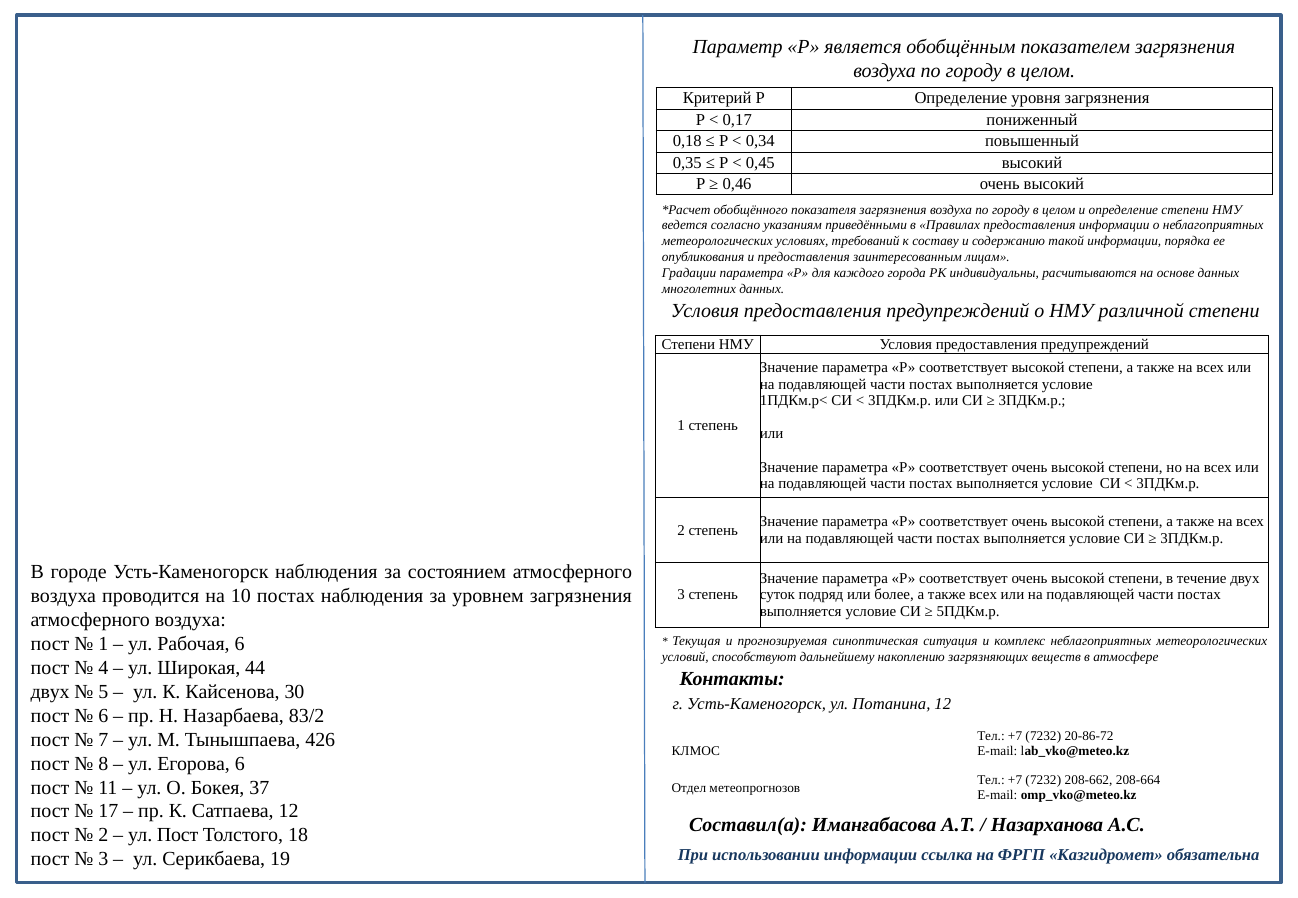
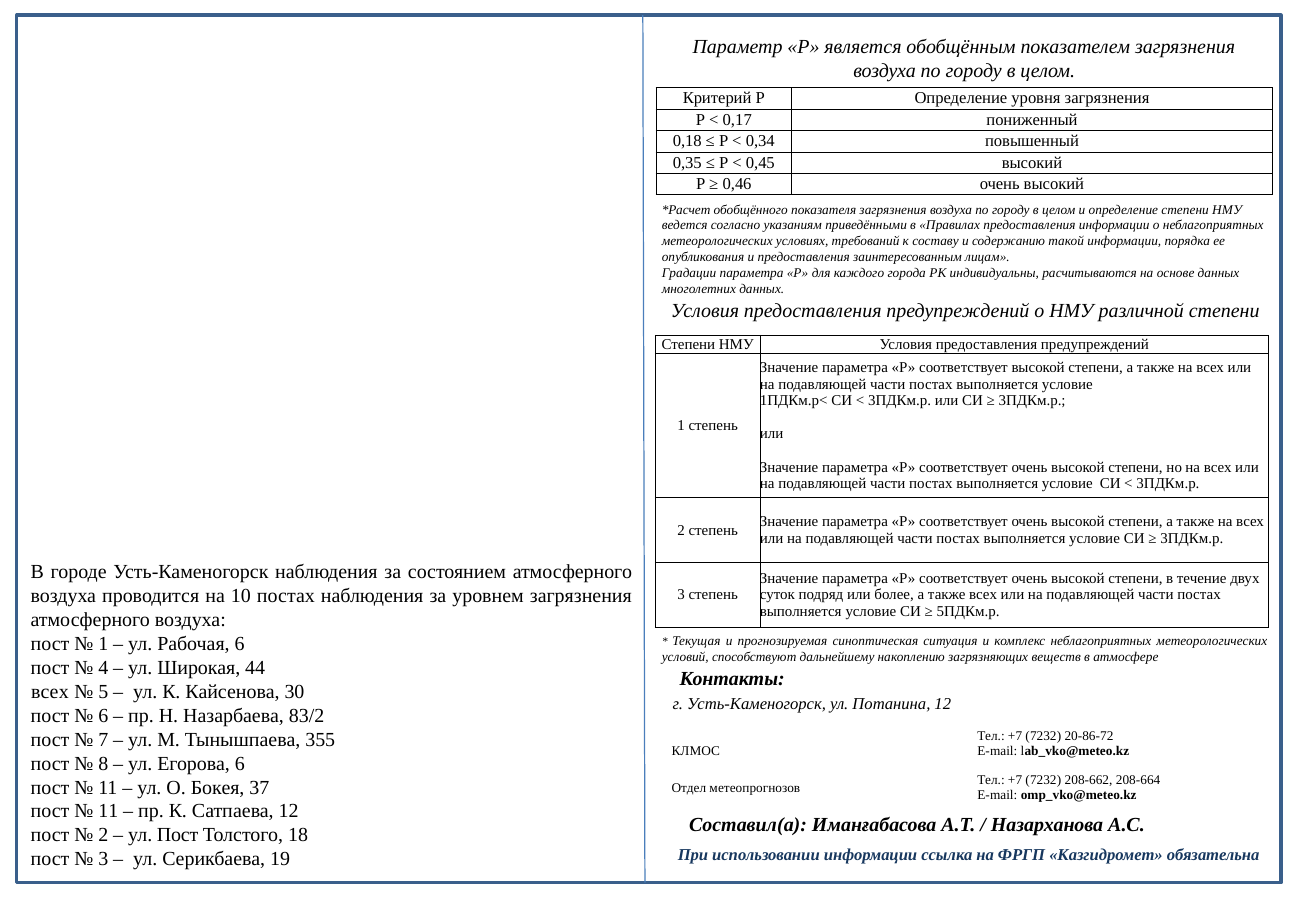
двух at (50, 692): двух -> всех
426: 426 -> 355
17 at (108, 812): 17 -> 11
